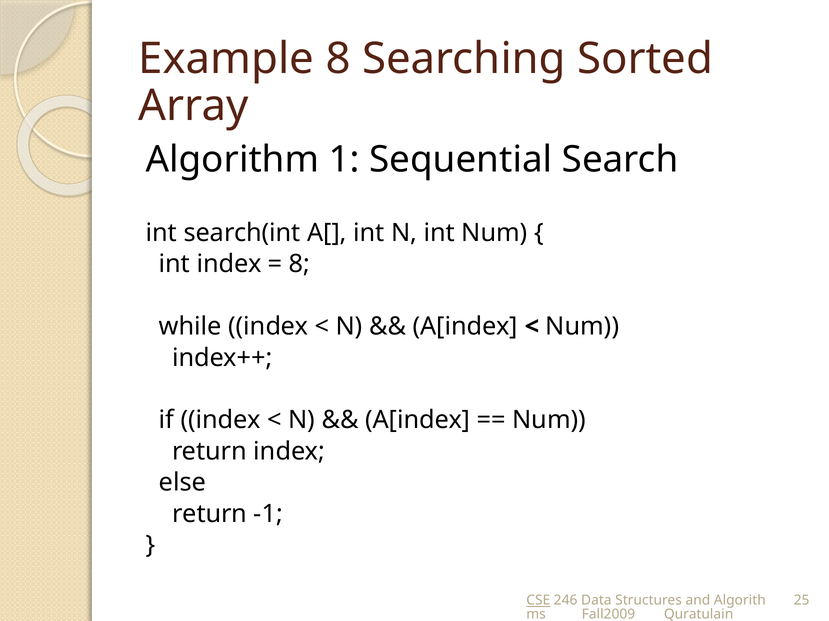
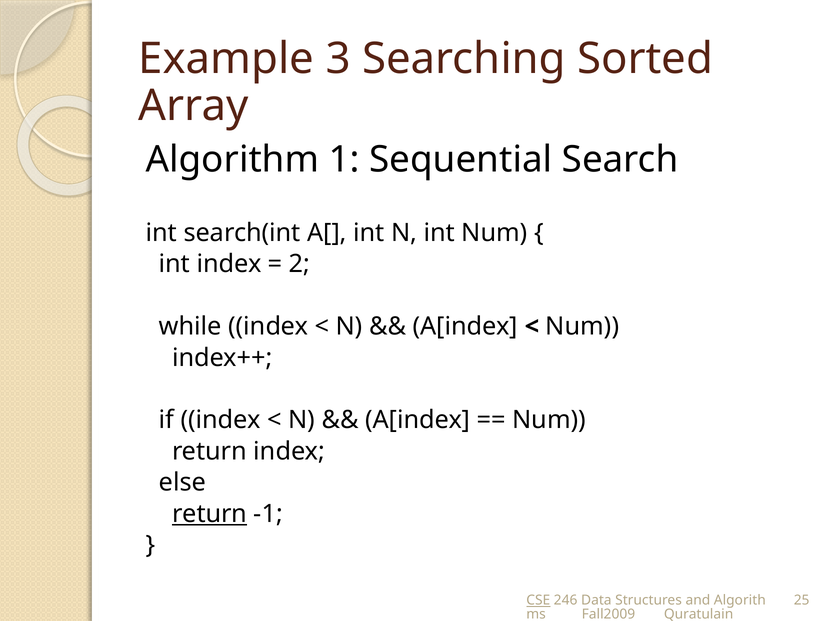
Example 8: 8 -> 3
8 at (300, 264): 8 -> 2
return at (210, 514) underline: none -> present
